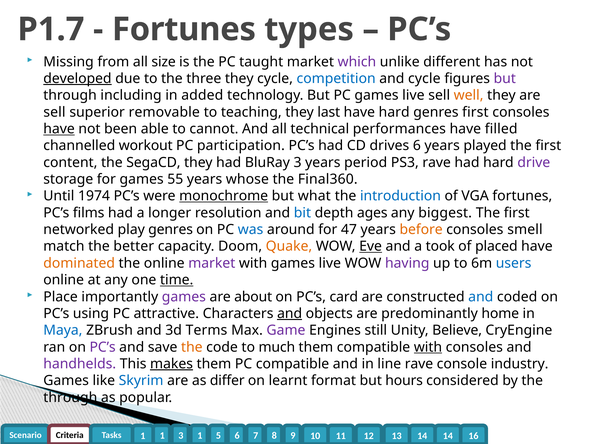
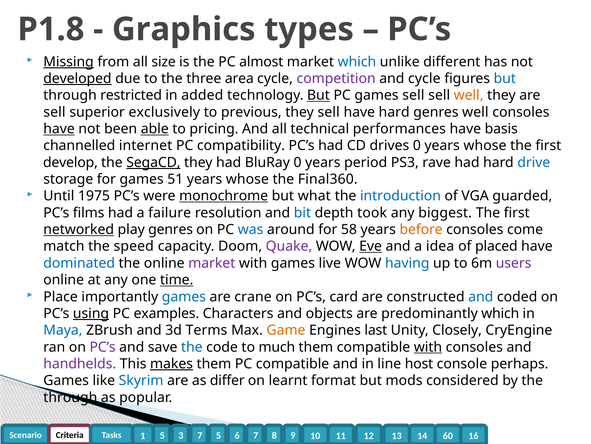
P1.7: P1.7 -> P1.8
Fortunes at (184, 29): Fortunes -> Graphics
Missing underline: none -> present
taught: taught -> almost
which at (357, 62) colour: purple -> blue
three they: they -> area
competition colour: blue -> purple
but at (505, 78) colour: purple -> blue
including: including -> restricted
But at (318, 95) underline: none -> present
PC games live: live -> sell
removable: removable -> exclusively
teaching: teaching -> previous
they last: last -> sell
genres first: first -> well
able underline: none -> present
cannot: cannot -> pricing
filled: filled -> basis
workout: workout -> internet
participation: participation -> compatibility
drives 6: 6 -> 0
played at (485, 145): played -> whose
content: content -> develop
SegaCD underline: none -> present
BluRay 3: 3 -> 0
drive colour: purple -> blue
55: 55 -> 51
1974: 1974 -> 1975
VGA fortunes: fortunes -> guarded
longer: longer -> failure
ages: ages -> took
networked underline: none -> present
47: 47 -> 58
smell: smell -> come
better: better -> speed
Quake colour: orange -> purple
took: took -> idea
dominated colour: orange -> blue
having colour: purple -> blue
users colour: blue -> purple
games at (184, 296) colour: purple -> blue
about: about -> crane
using underline: none -> present
attractive: attractive -> examples
and at (290, 313) underline: present -> none
predominantly home: home -> which
Game colour: purple -> orange
still: still -> last
Believe: Believe -> Closely
the at (192, 346) colour: orange -> blue
line rave: rave -> host
industry: industry -> perhaps
hours: hours -> mods
1 at (162, 435): 1 -> 5
1 at (200, 435): 1 -> 7
14 at (448, 435): 14 -> 60
